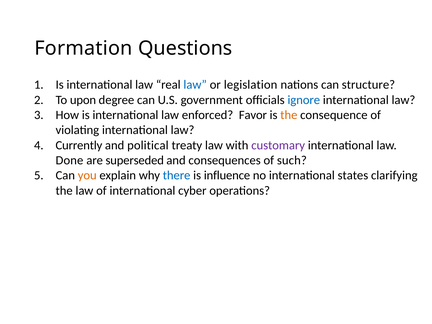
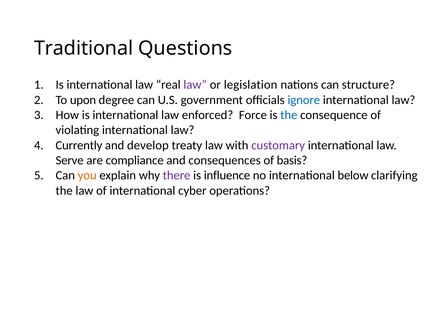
Formation: Formation -> Traditional
law at (195, 85) colour: blue -> purple
Favor: Favor -> Force
the at (289, 115) colour: orange -> blue
political: political -> develop
Done: Done -> Serve
superseded: superseded -> compliance
such: such -> basis
there colour: blue -> purple
states: states -> below
